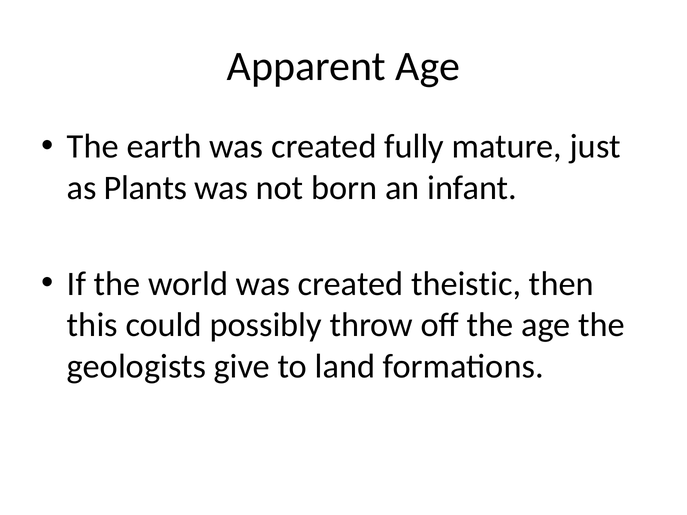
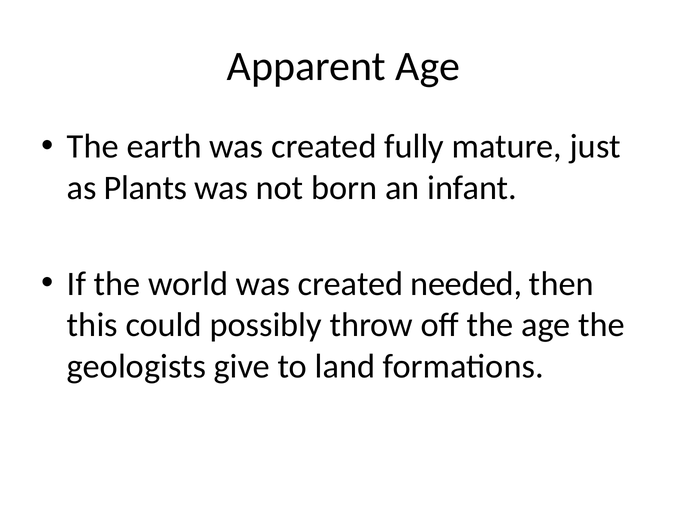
theistic: theistic -> needed
